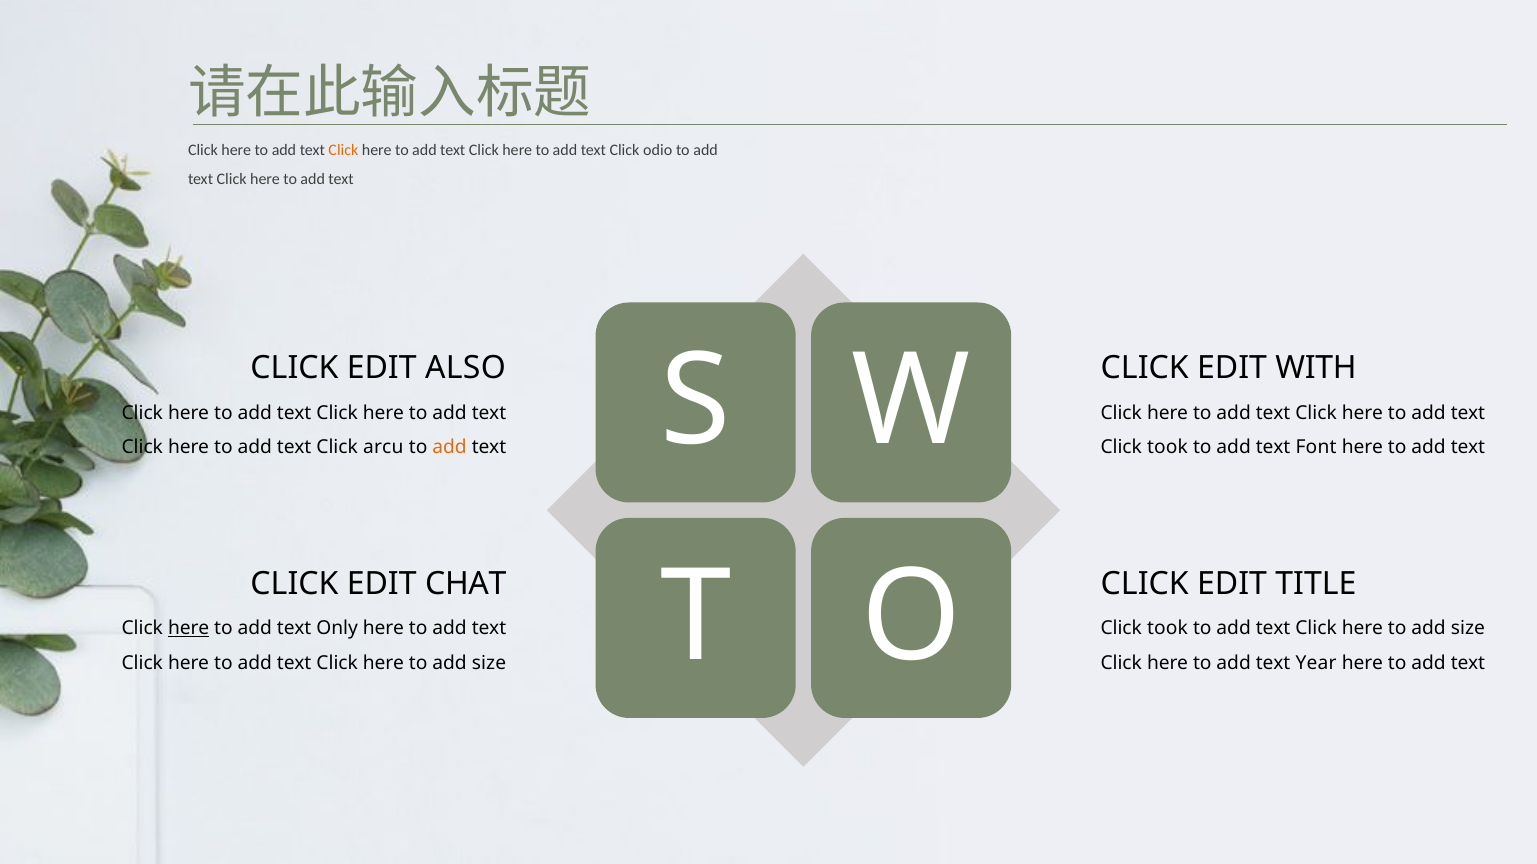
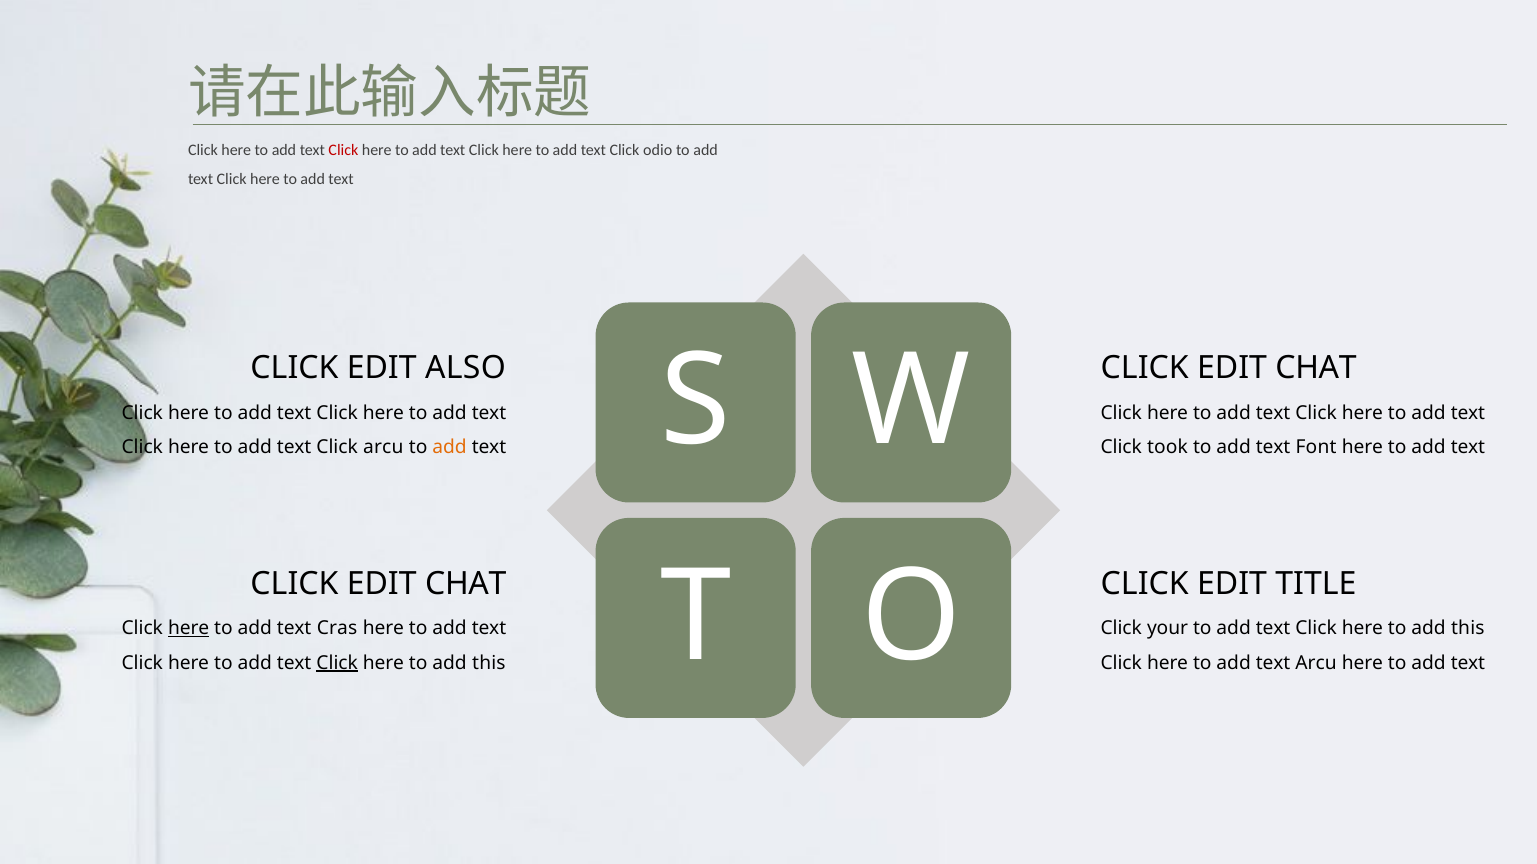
Click at (343, 151) colour: orange -> red
WITH at (1316, 368): WITH -> CHAT
Only: Only -> Cras
took at (1167, 629): took -> your
size at (1468, 629): size -> this
Click at (337, 663) underline: none -> present
size at (489, 663): size -> this
text Year: Year -> Arcu
